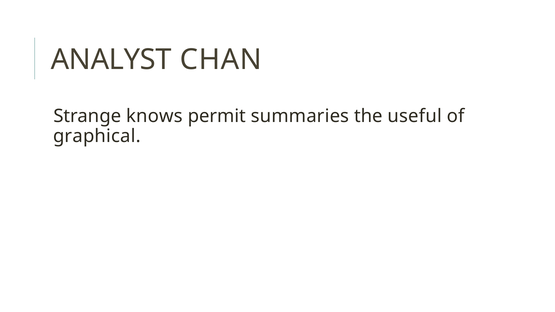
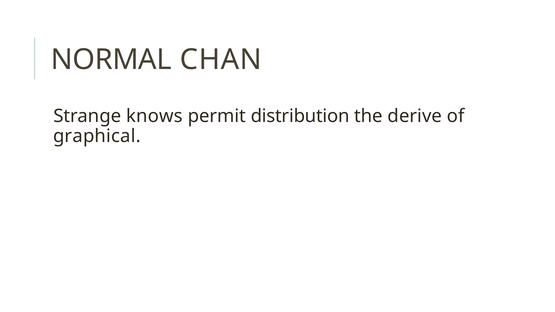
ANALYST: ANALYST -> NORMAL
summaries: summaries -> distribution
useful: useful -> derive
